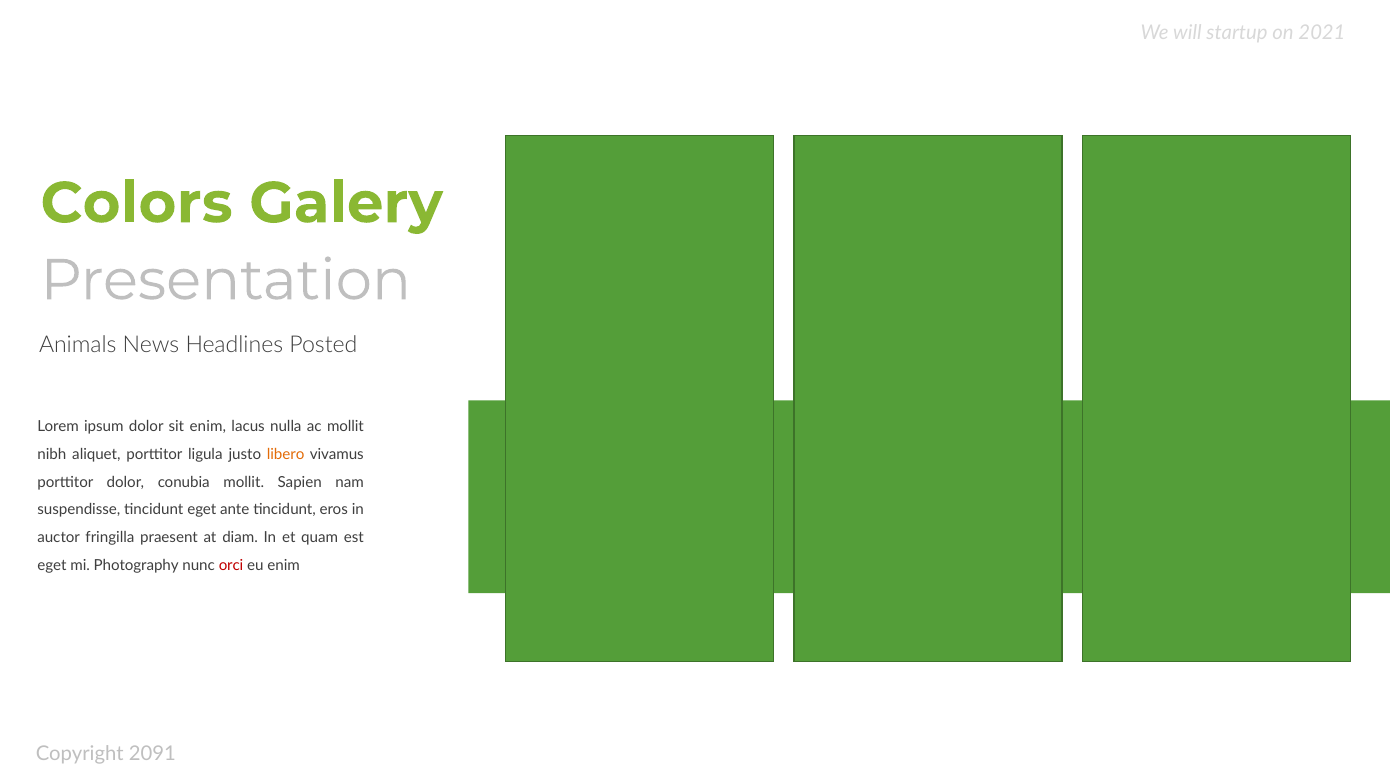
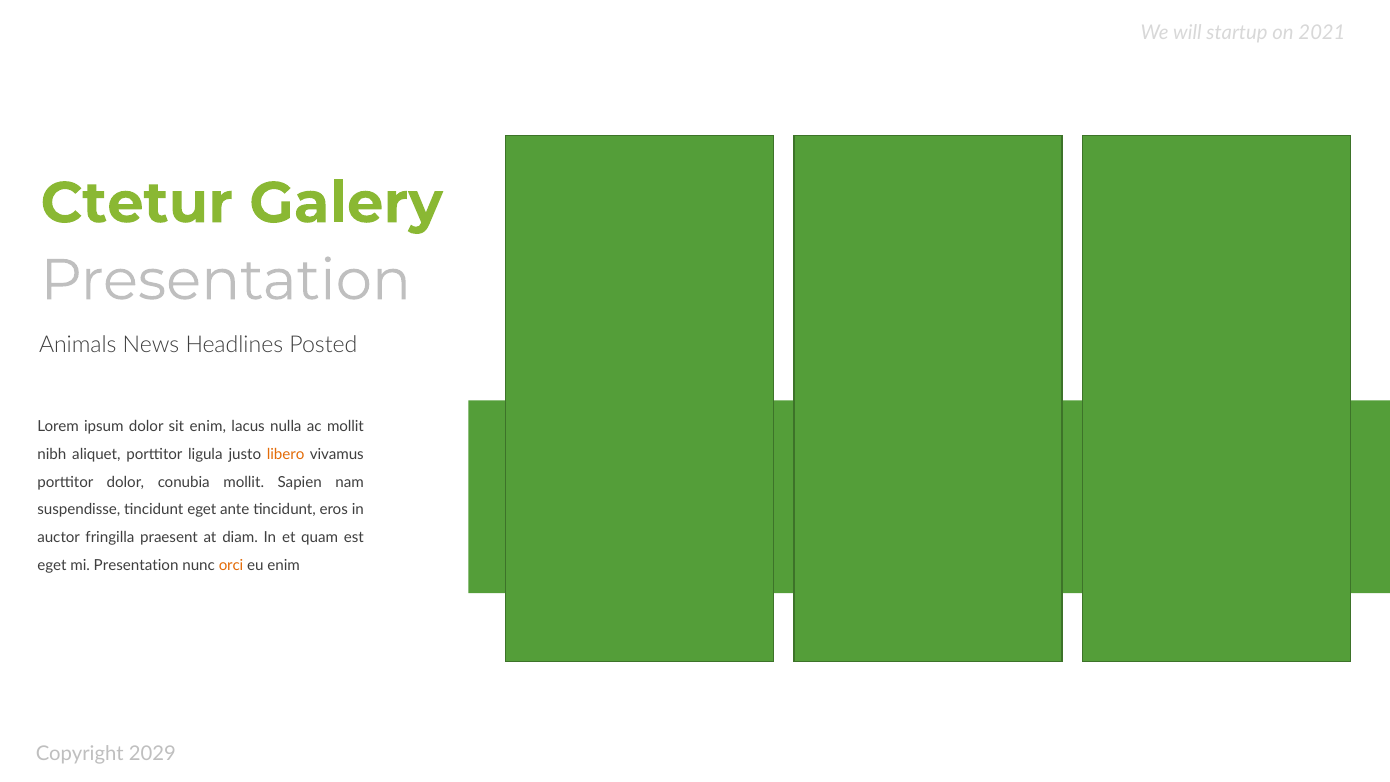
Colors: Colors -> Ctetur
mi Photography: Photography -> Presentation
orci colour: red -> orange
2091: 2091 -> 2029
